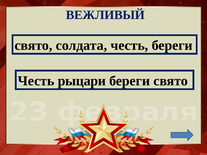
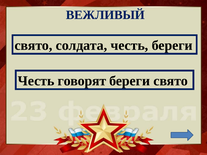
рыцари: рыцари -> говорят
